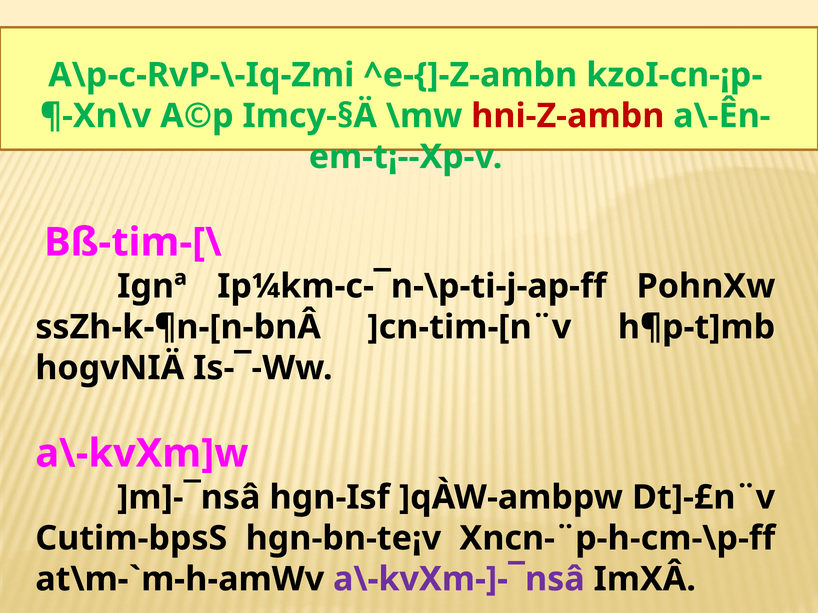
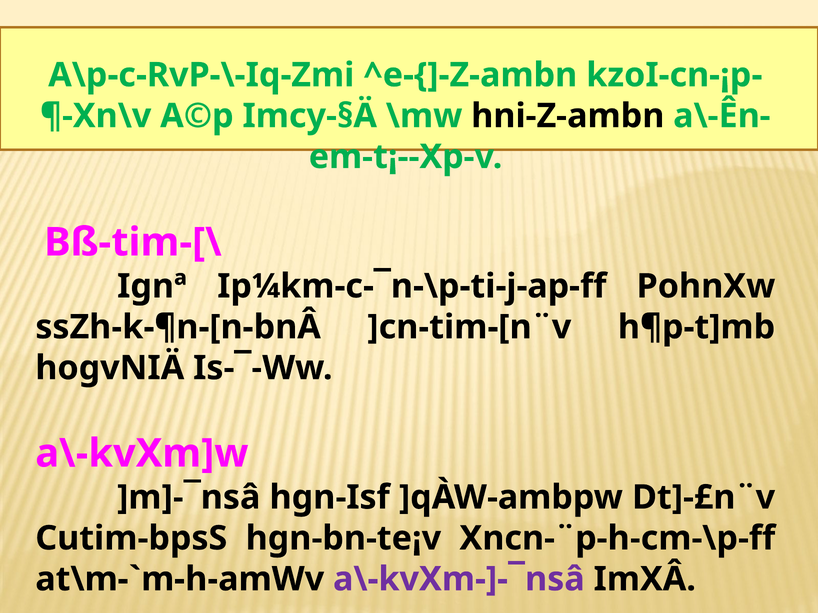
hni-Z-ambn colour: red -> black
